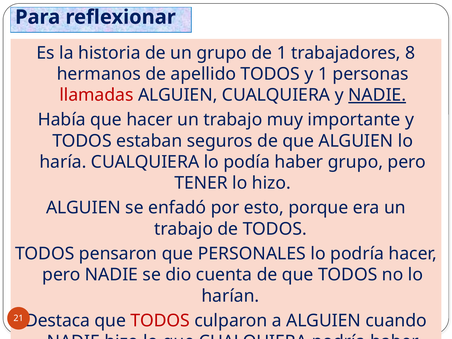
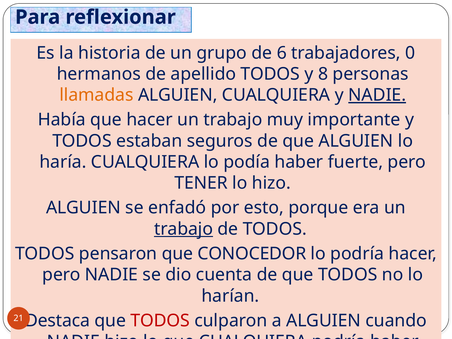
de 1: 1 -> 6
8: 8 -> 0
y 1: 1 -> 8
llamadas colour: red -> orange
haber grupo: grupo -> fuerte
trabajo at (184, 229) underline: none -> present
PERSONALES: PERSONALES -> CONOCEDOR
